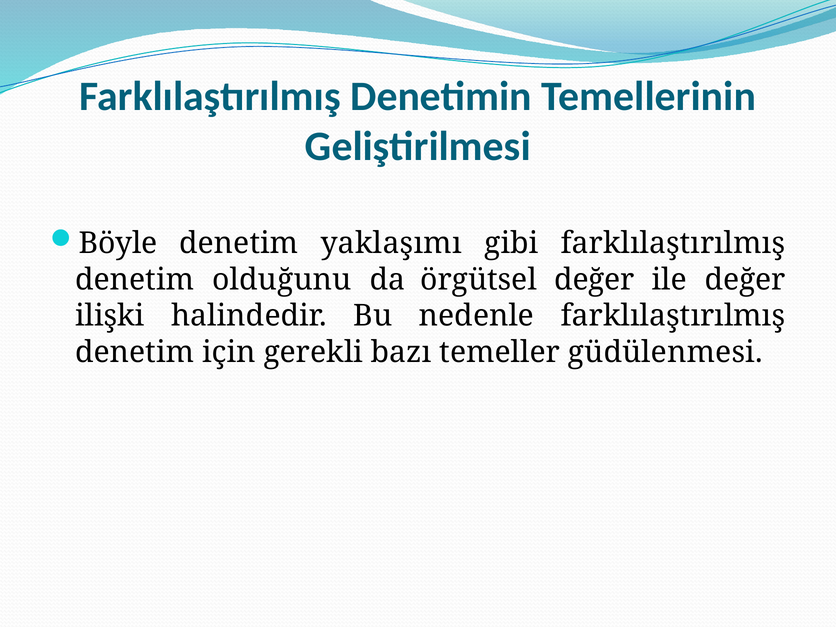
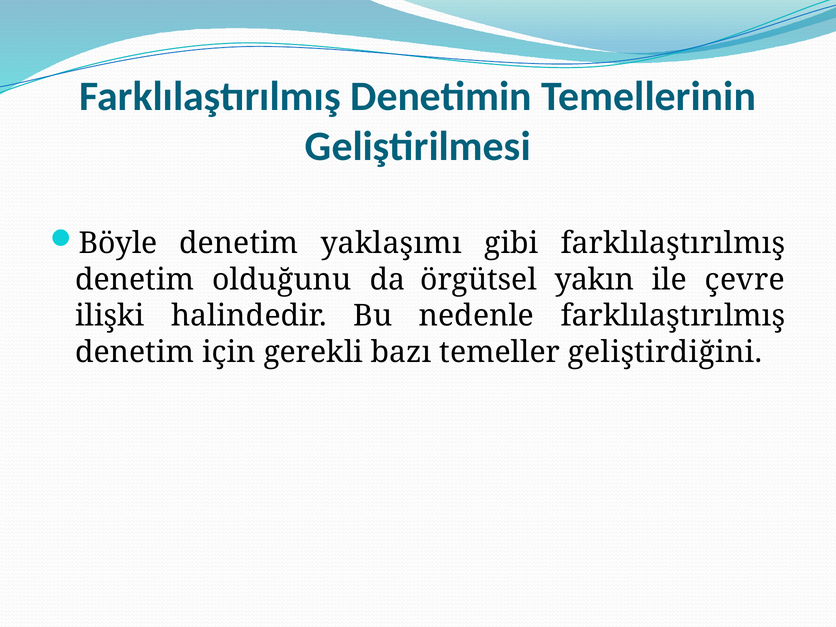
örgütsel değer: değer -> yakın
ile değer: değer -> çevre
güdülenmesi: güdülenmesi -> geliştirdiğini
